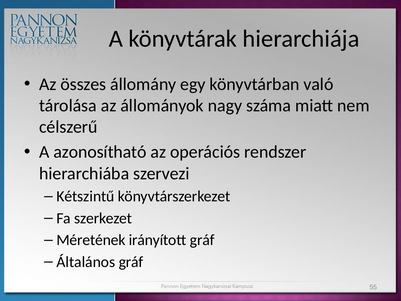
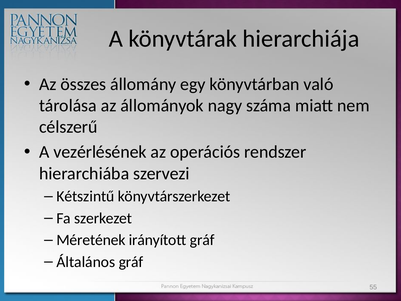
azonosítható: azonosítható -> vezérlésének
